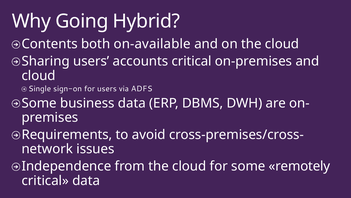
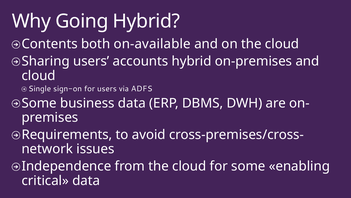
accounts critical: critical -> hybrid
remotely: remotely -> enabling
